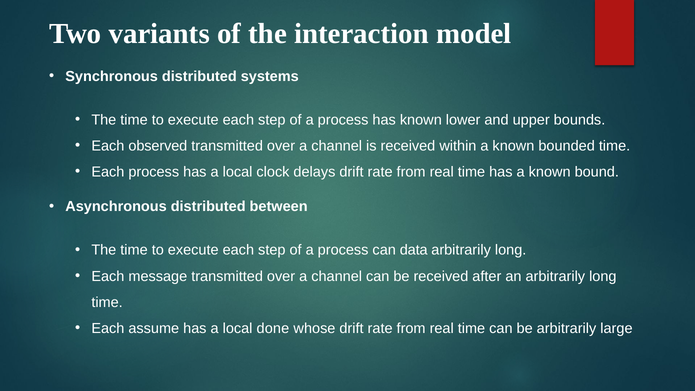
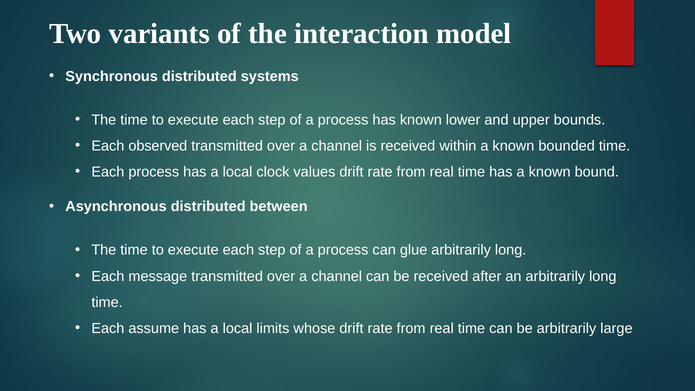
delays: delays -> values
data: data -> glue
done: done -> limits
